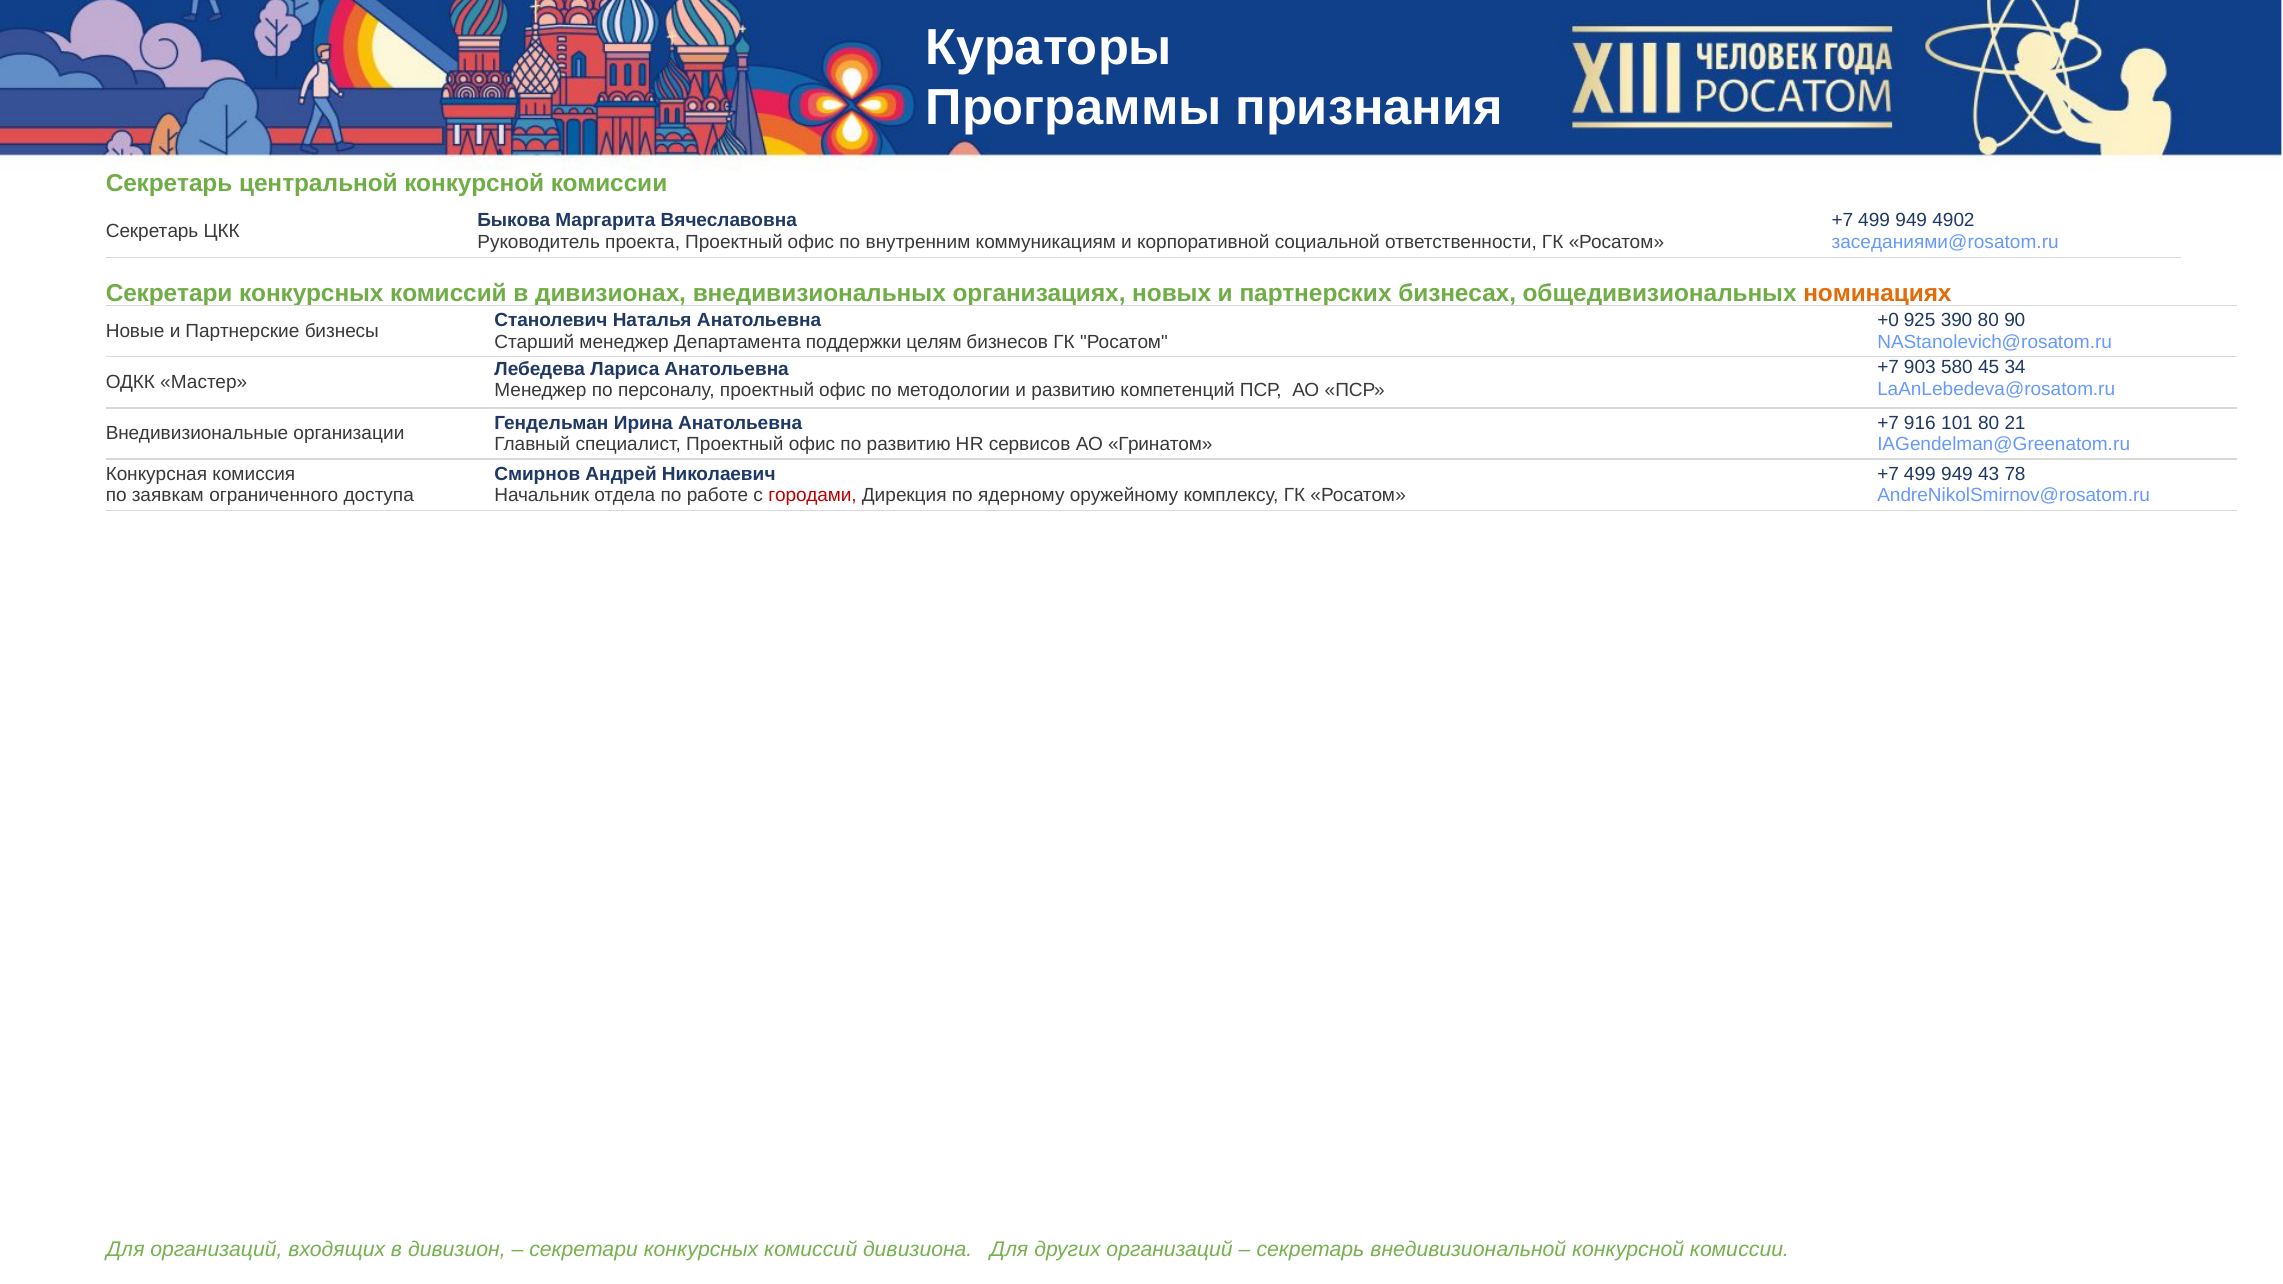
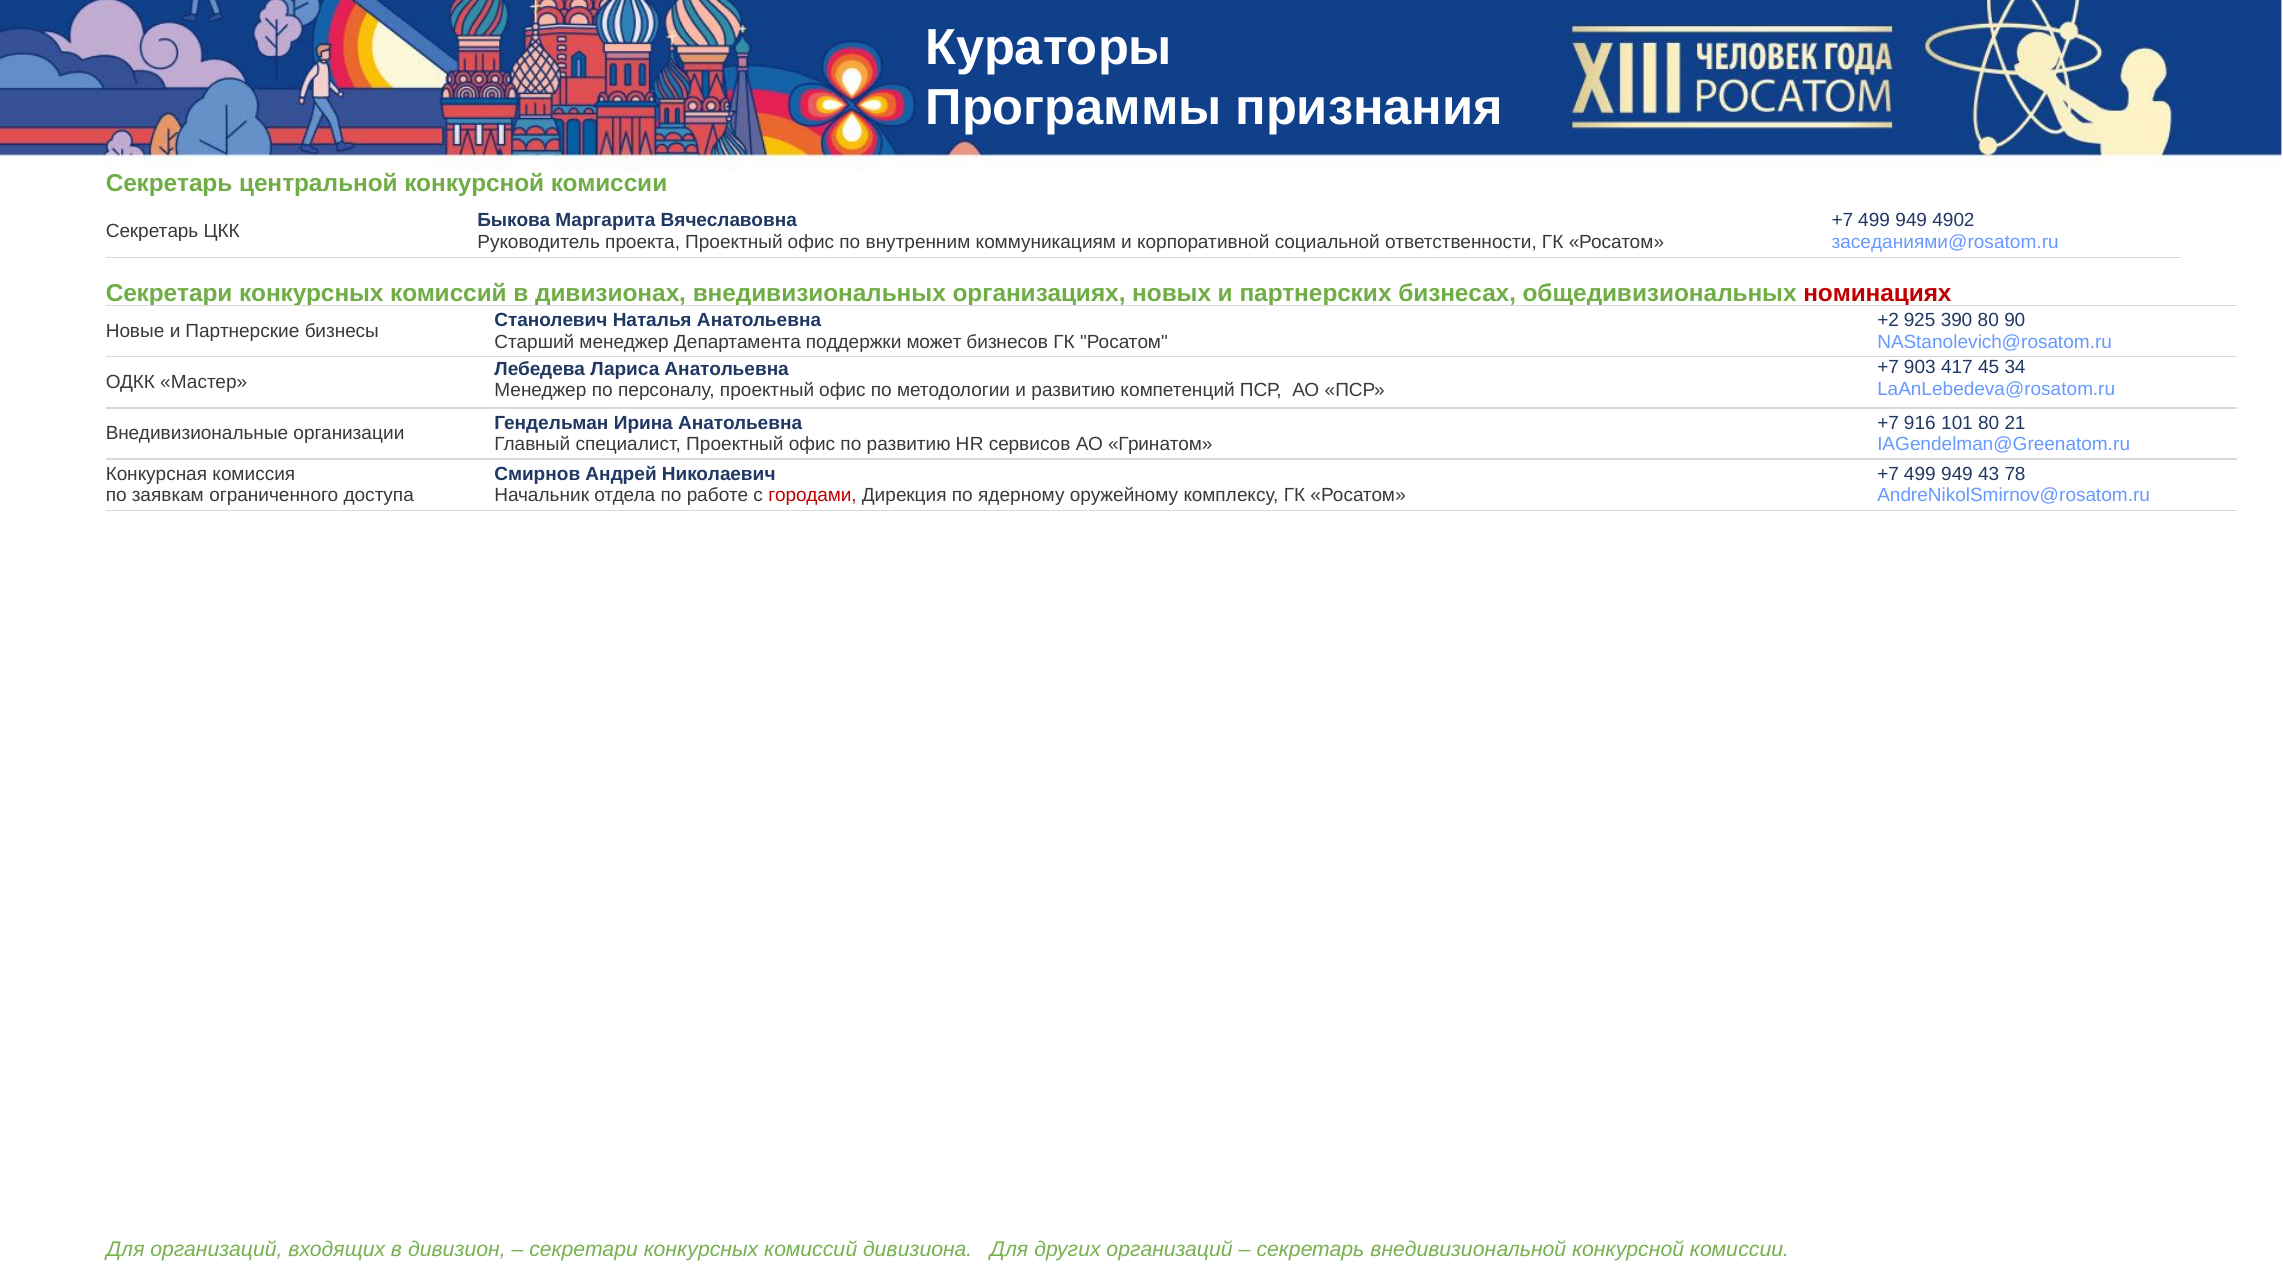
номинациях colour: orange -> red
+0: +0 -> +2
целям: целям -> может
580: 580 -> 417
